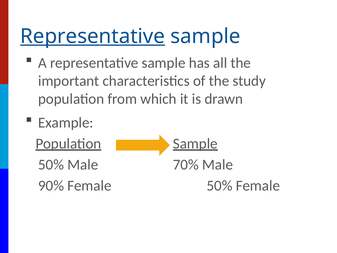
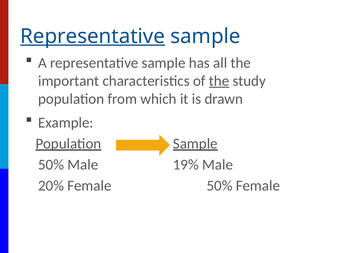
the at (219, 81) underline: none -> present
70%: 70% -> 19%
90%: 90% -> 20%
